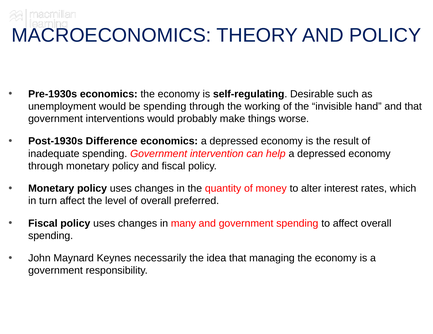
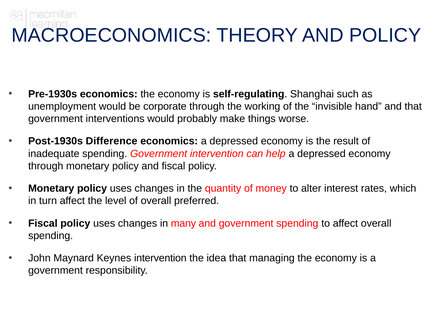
Desirable: Desirable -> Shanghai
be spending: spending -> corporate
Keynes necessarily: necessarily -> intervention
